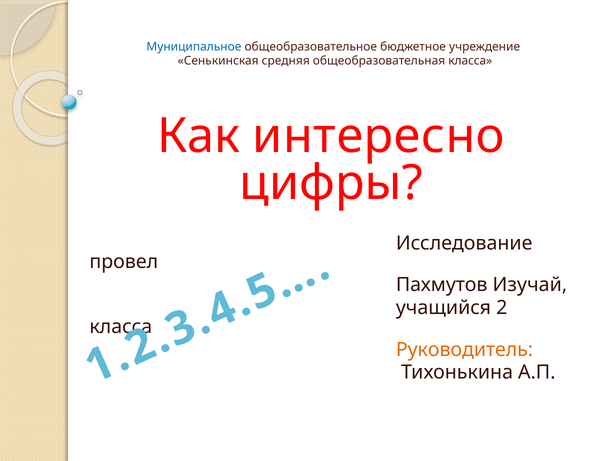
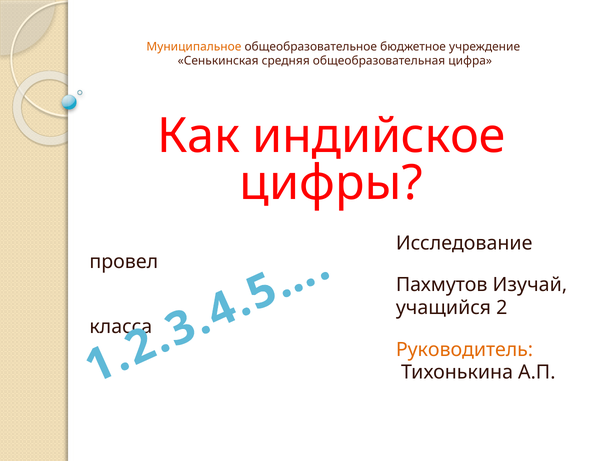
Муниципальное colour: blue -> orange
общеобразовательная класса: класса -> цифра
интересно: интересно -> индийское
